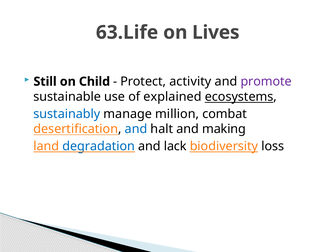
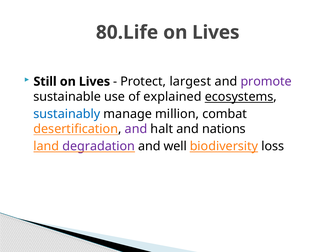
63.Life: 63.Life -> 80.Life
Child at (94, 81): Child -> Lives
activity: activity -> largest
and at (136, 129) colour: blue -> purple
making: making -> nations
degradation colour: blue -> purple
lack: lack -> well
